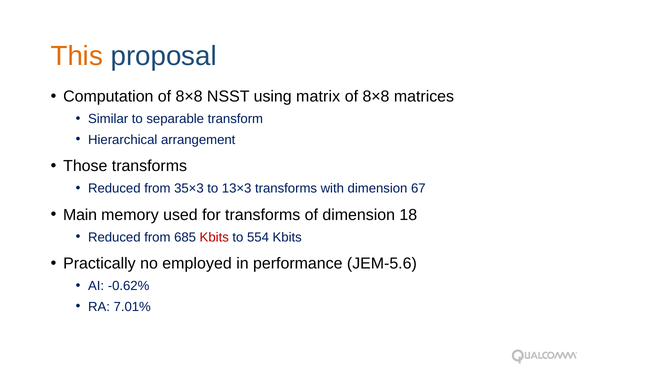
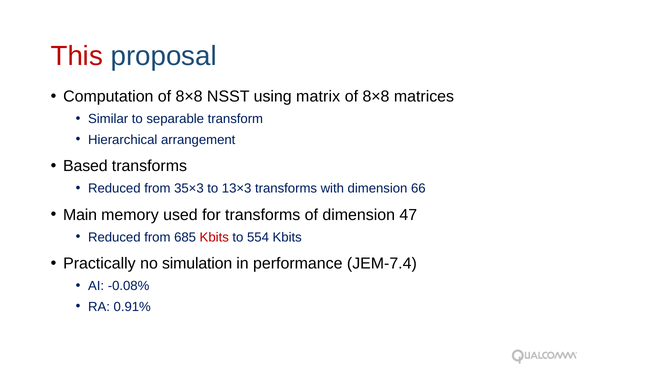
This colour: orange -> red
Those: Those -> Based
67: 67 -> 66
18: 18 -> 47
employed: employed -> simulation
JEM-5.6: JEM-5.6 -> JEM-7.4
-0.62%: -0.62% -> -0.08%
7.01%: 7.01% -> 0.91%
